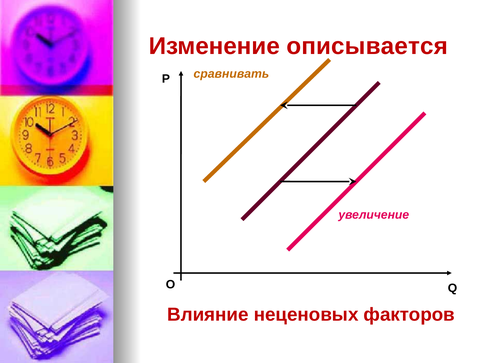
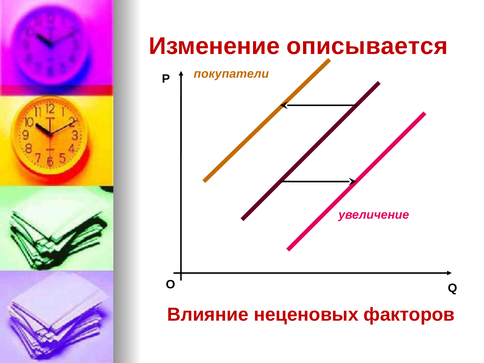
сравнивать: сравнивать -> покупатели
